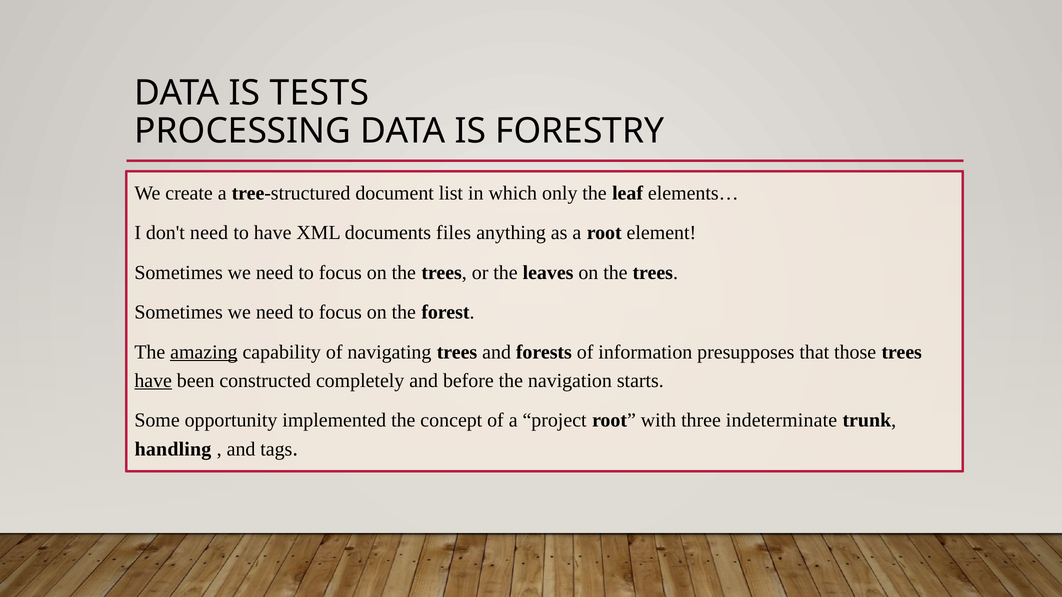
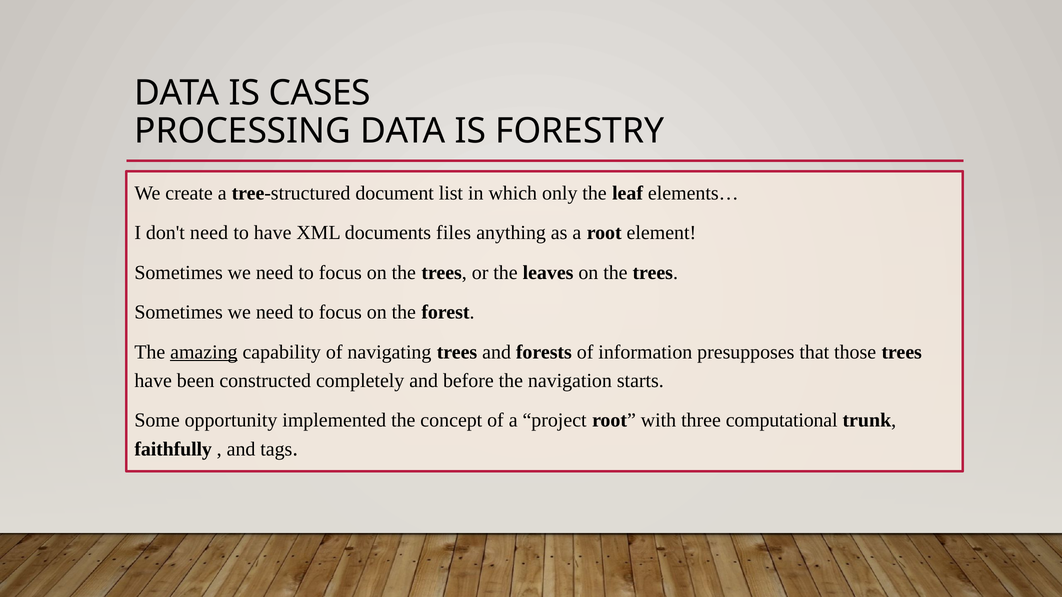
TESTS: TESTS -> CASES
have at (153, 381) underline: present -> none
indeterminate: indeterminate -> computational
handling: handling -> faithfully
